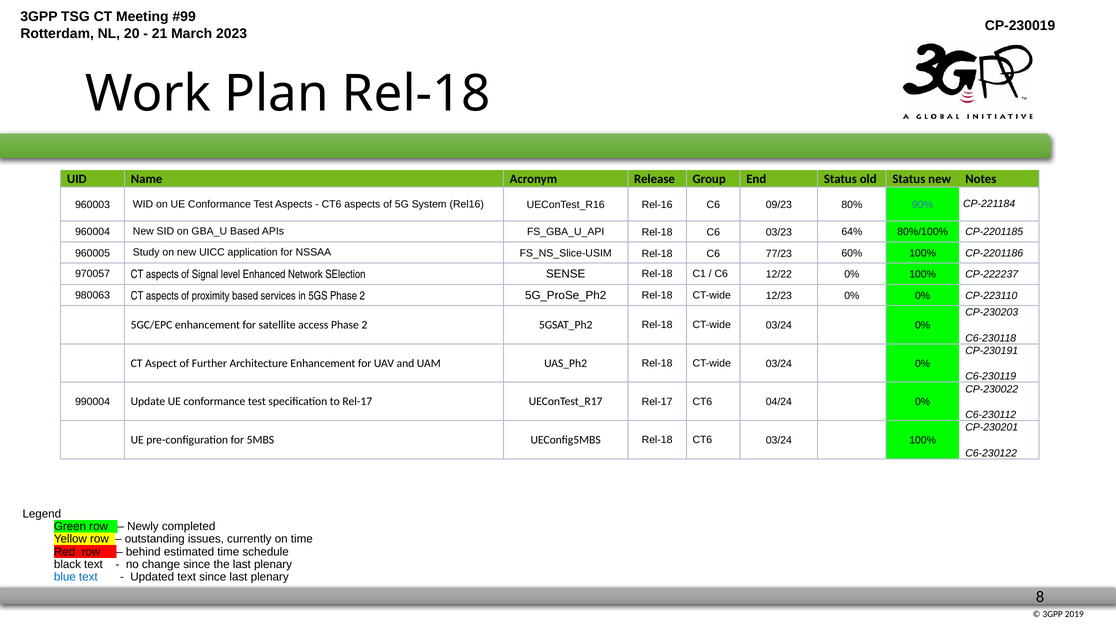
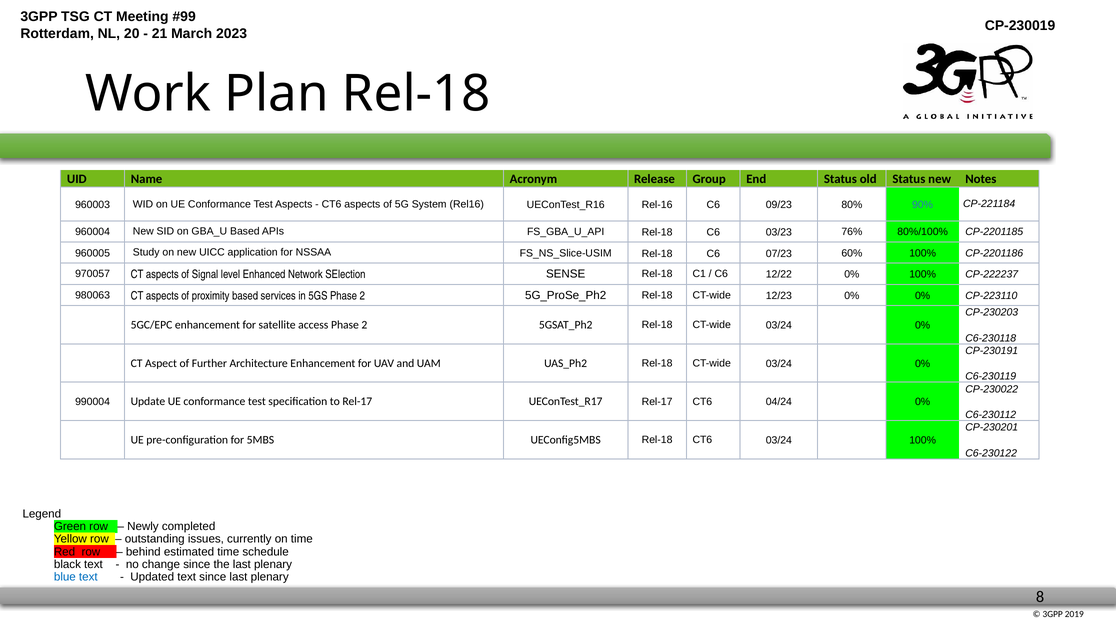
64%: 64% -> 76%
77/23: 77/23 -> 07/23
